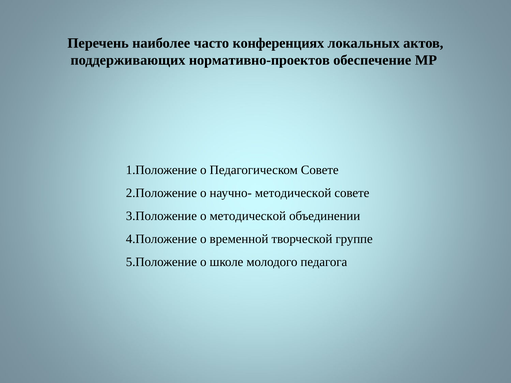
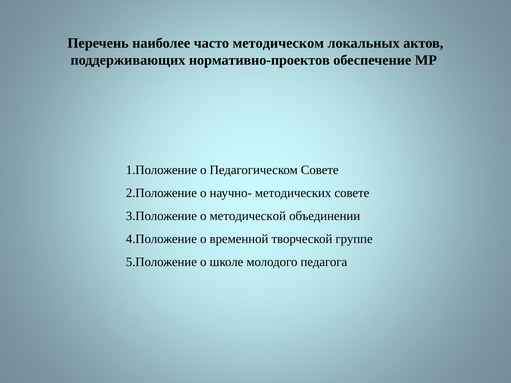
конференциях: конференциях -> методическом
научно- методической: методической -> методических
